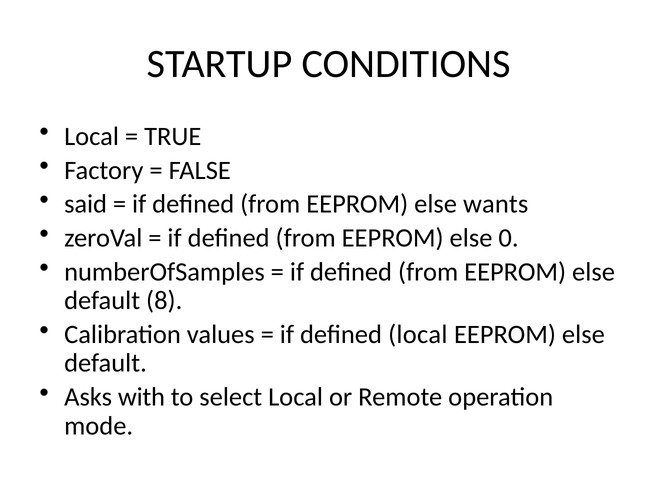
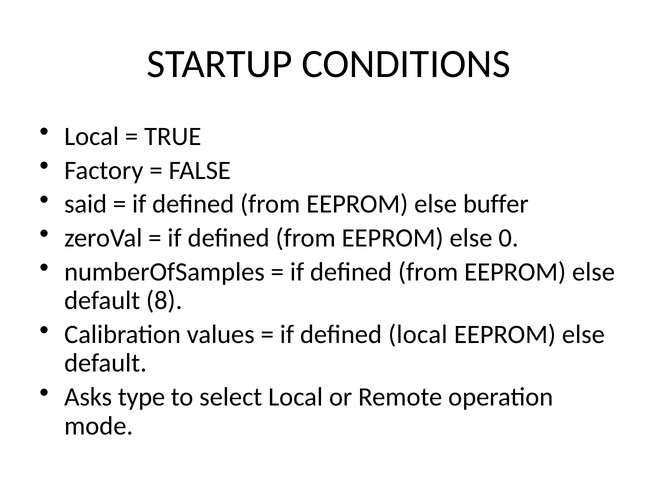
wants: wants -> buffer
with: with -> type
